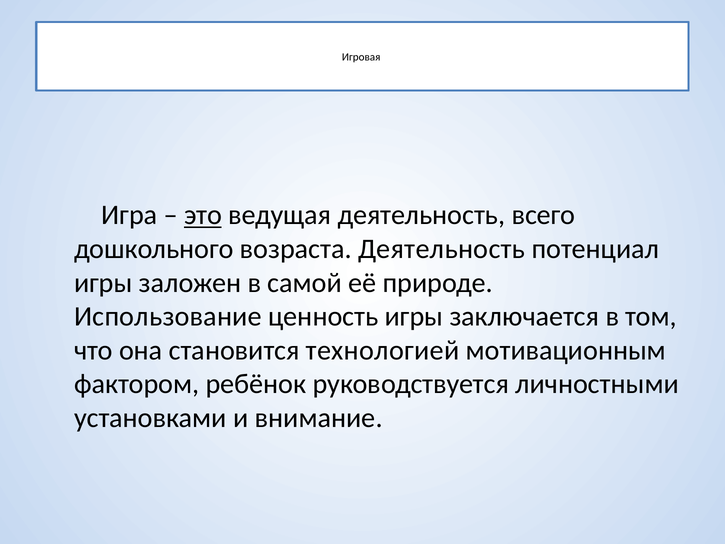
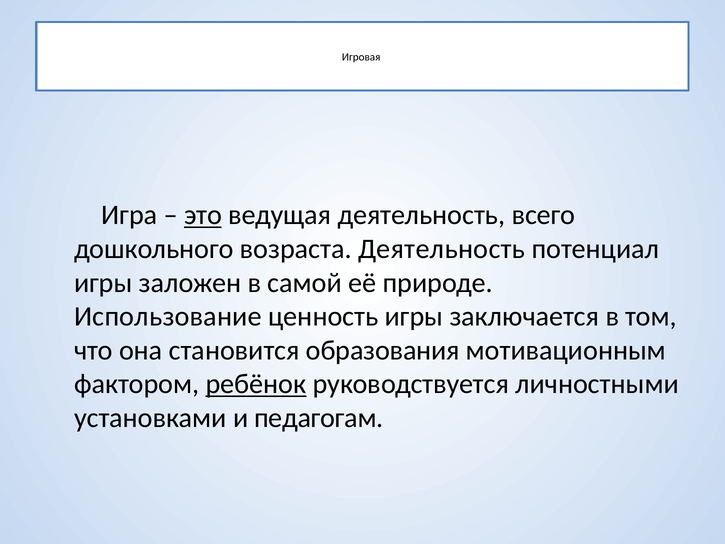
технологией: технологией -> образования
ребёнок underline: none -> present
внимание: внимание -> педагогам
